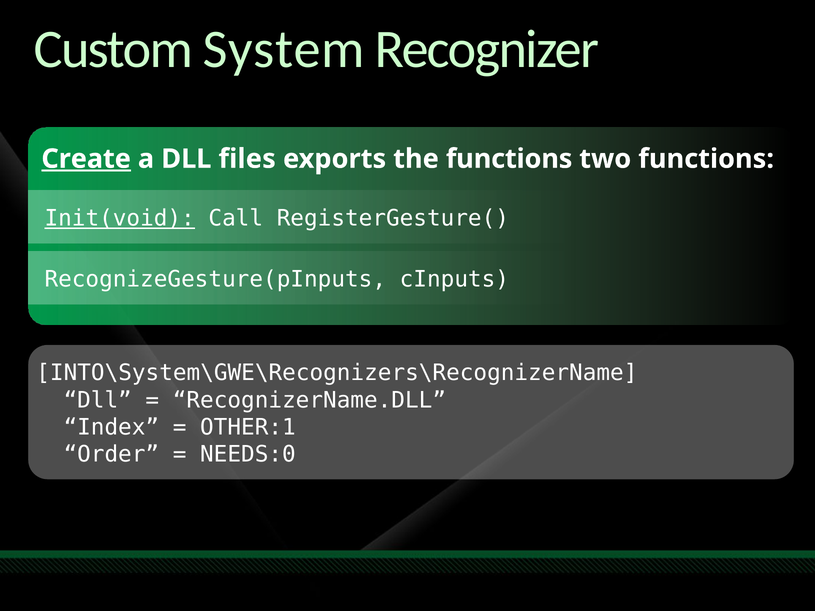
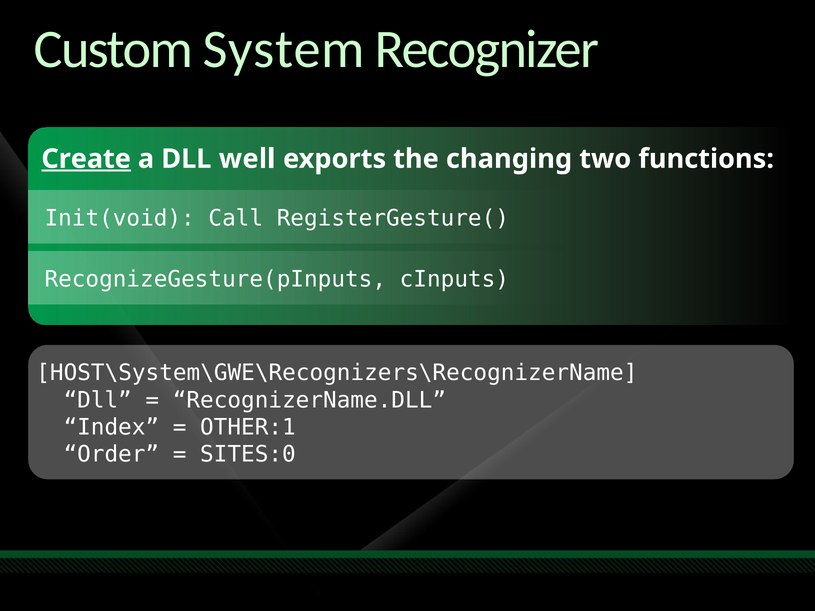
files: files -> well
the functions: functions -> changing
Init(void underline: present -> none
INTO\System\GWE\Recognizers\RecognizerName: INTO\System\GWE\Recognizers\RecognizerName -> HOST\System\GWE\Recognizers\RecognizerName
NEEDS:0: NEEDS:0 -> SITES:0
